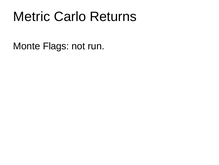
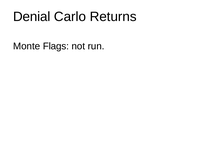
Metric: Metric -> Denial
